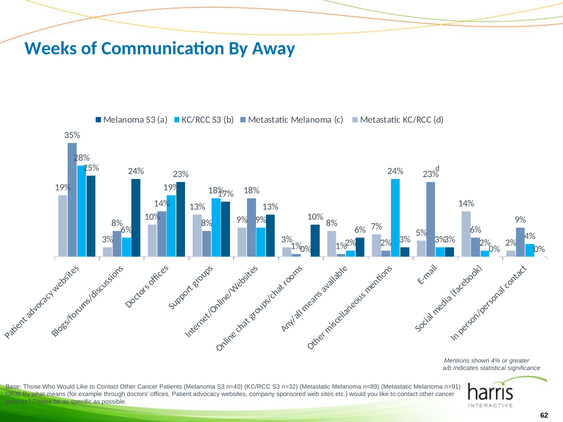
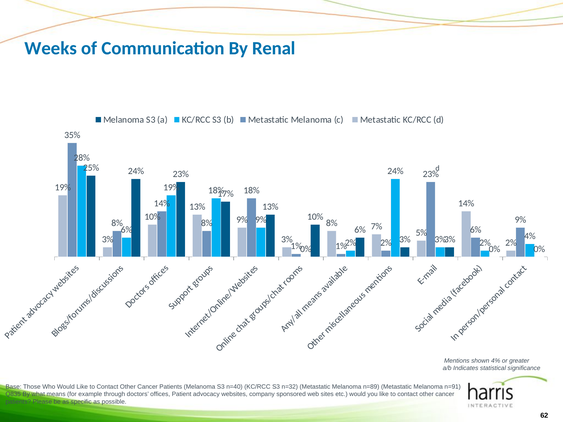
Away: Away -> Renal
